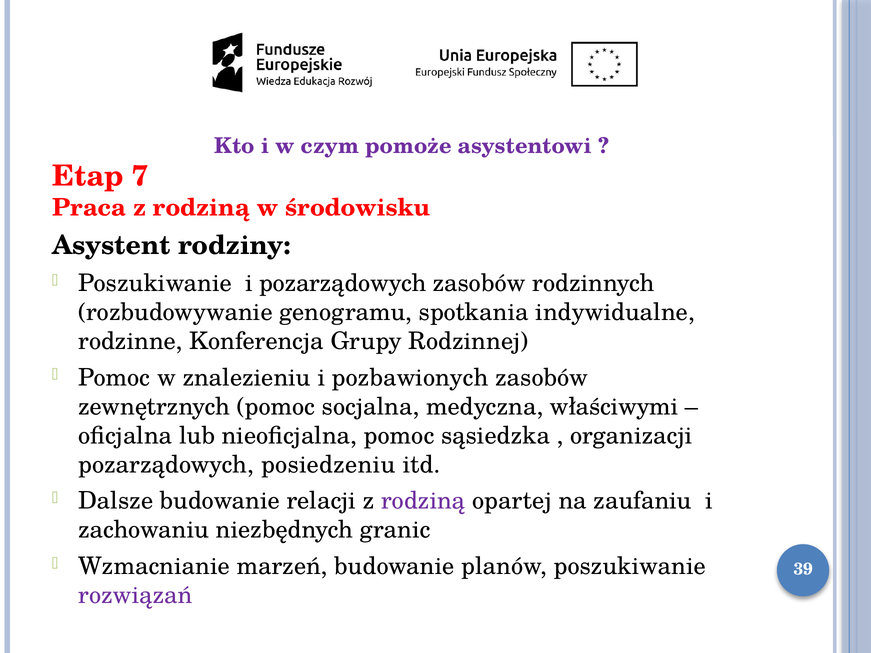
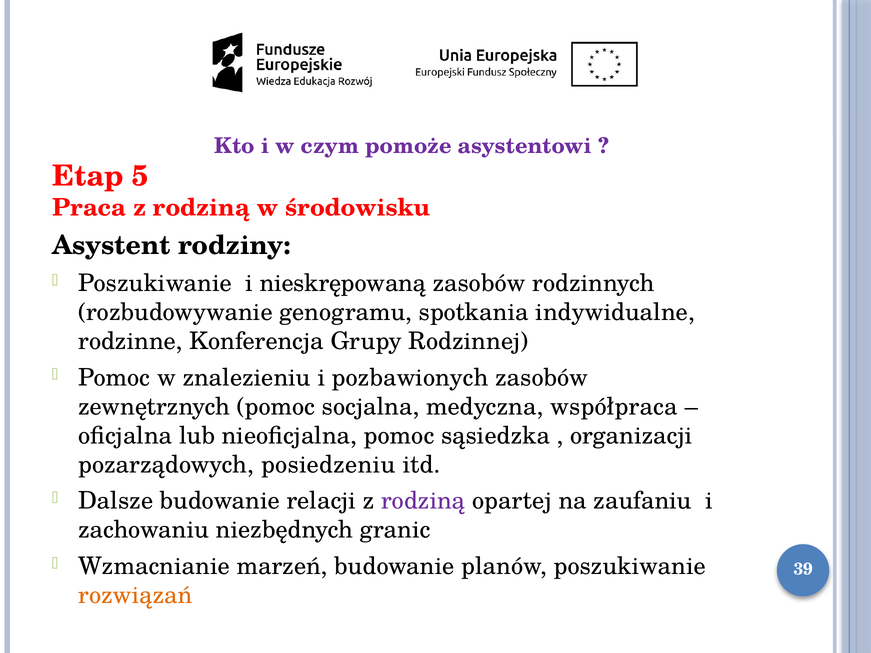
7: 7 -> 5
i pozarządowych: pozarządowych -> nieskrępowaną
właściwymi: właściwymi -> współpraca
rozwiązań colour: purple -> orange
